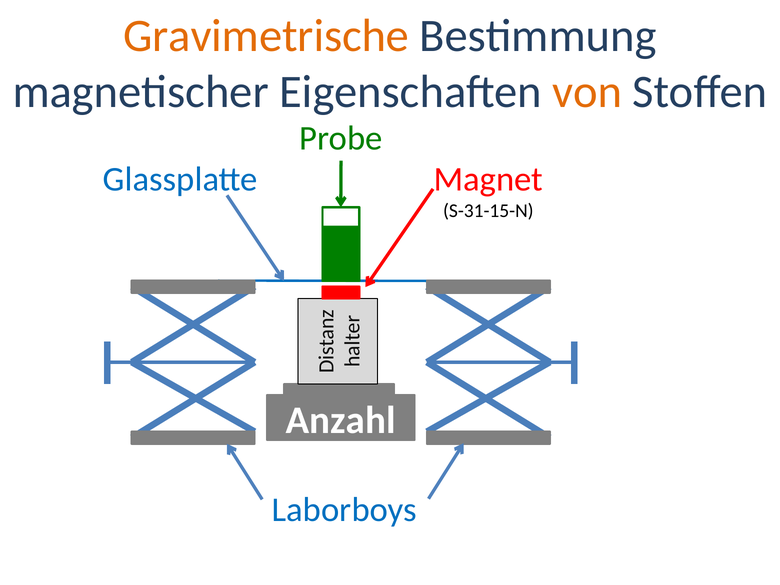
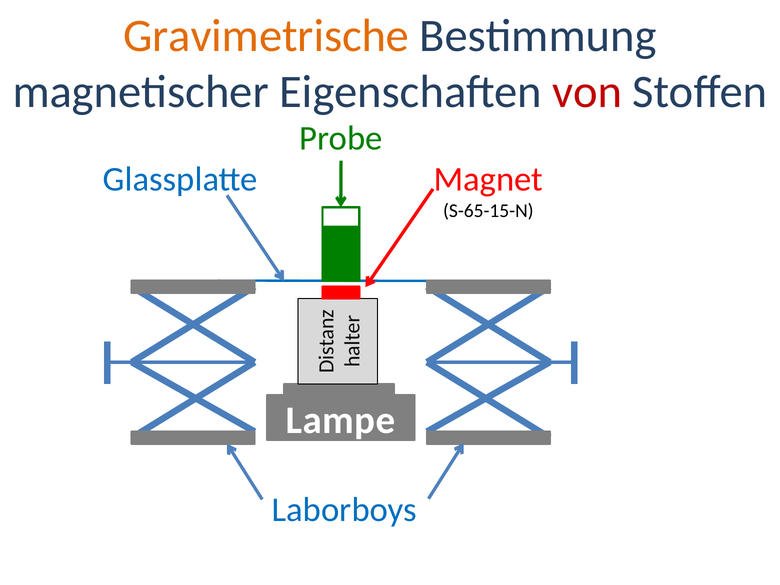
von colour: orange -> red
S-31-15-N: S-31-15-N -> S-65-15-N
Anzahl: Anzahl -> Lampe
